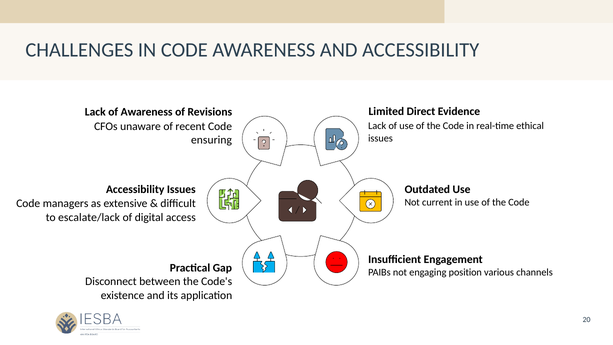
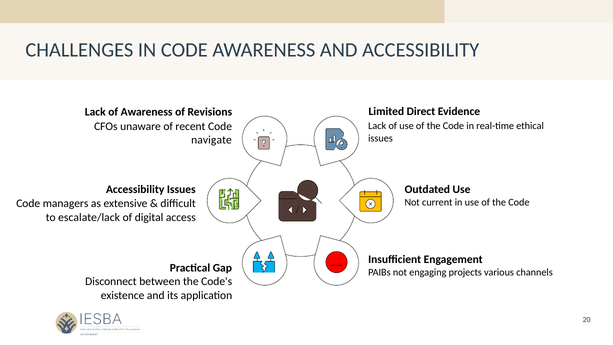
ensuring: ensuring -> navigate
position: position -> projects
